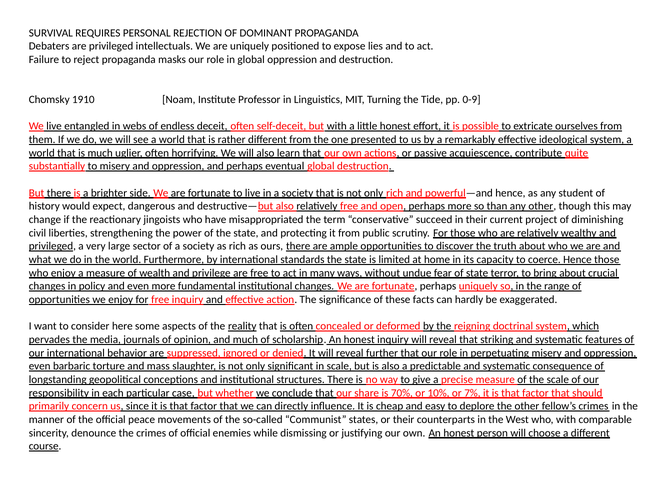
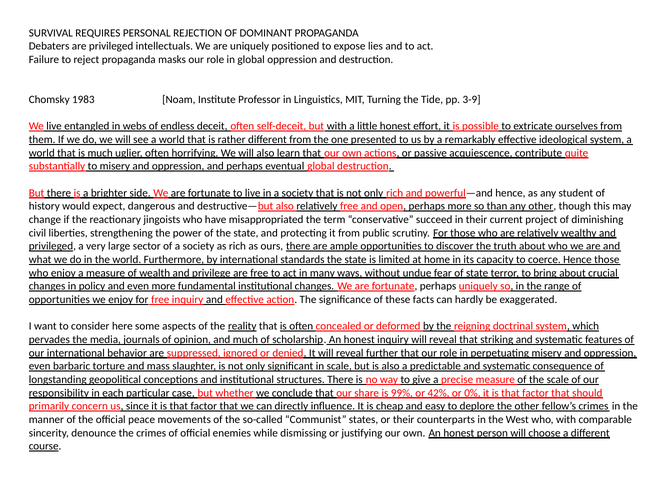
1910: 1910 -> 1983
0-9: 0-9 -> 3-9
70%: 70% -> 99%
10%: 10% -> 42%
7%: 7% -> 0%
